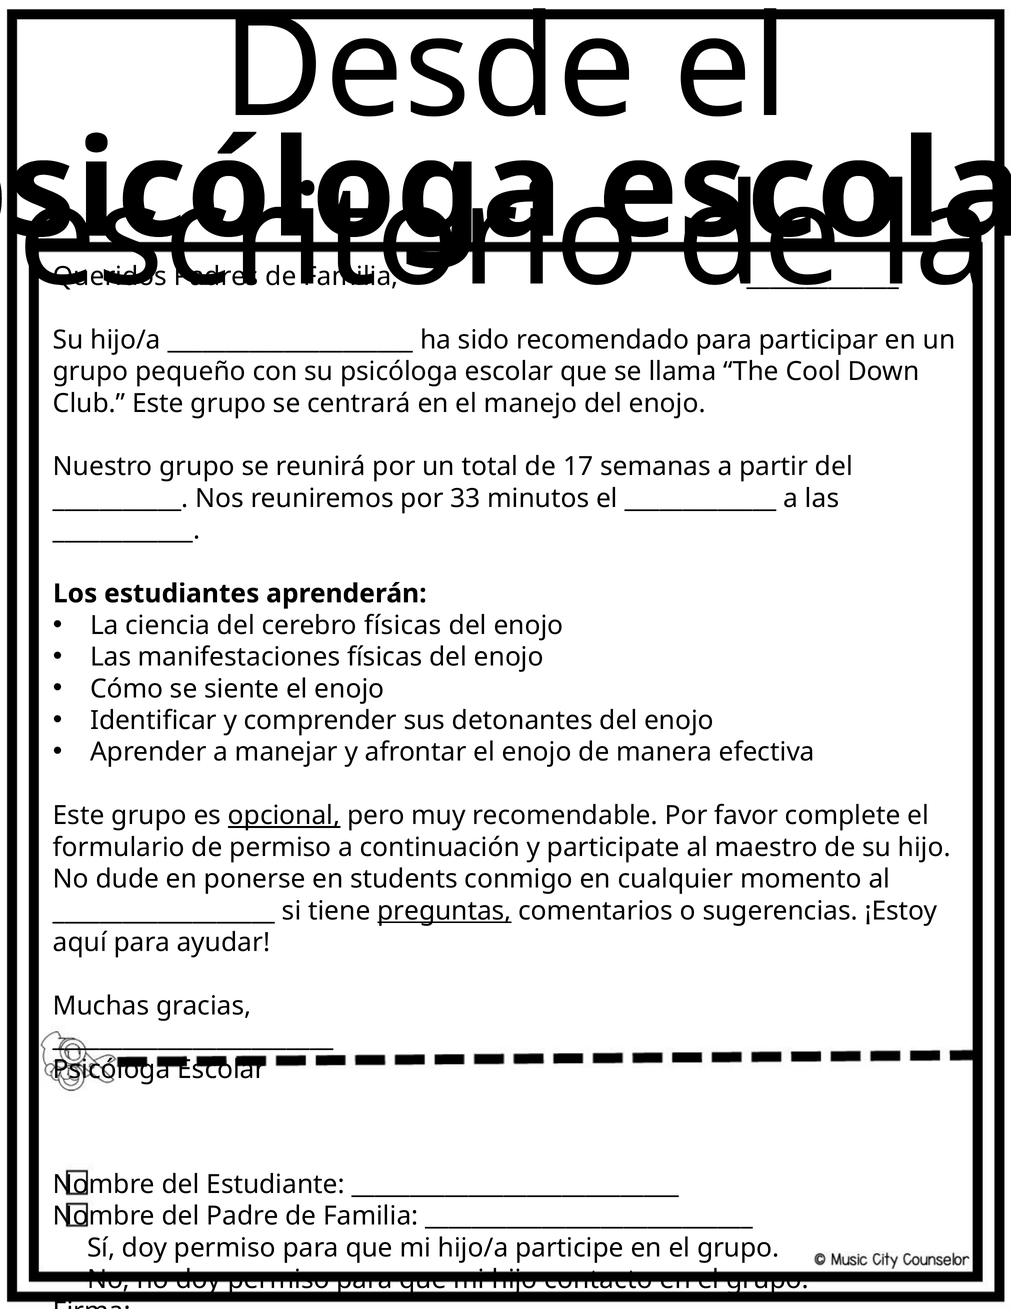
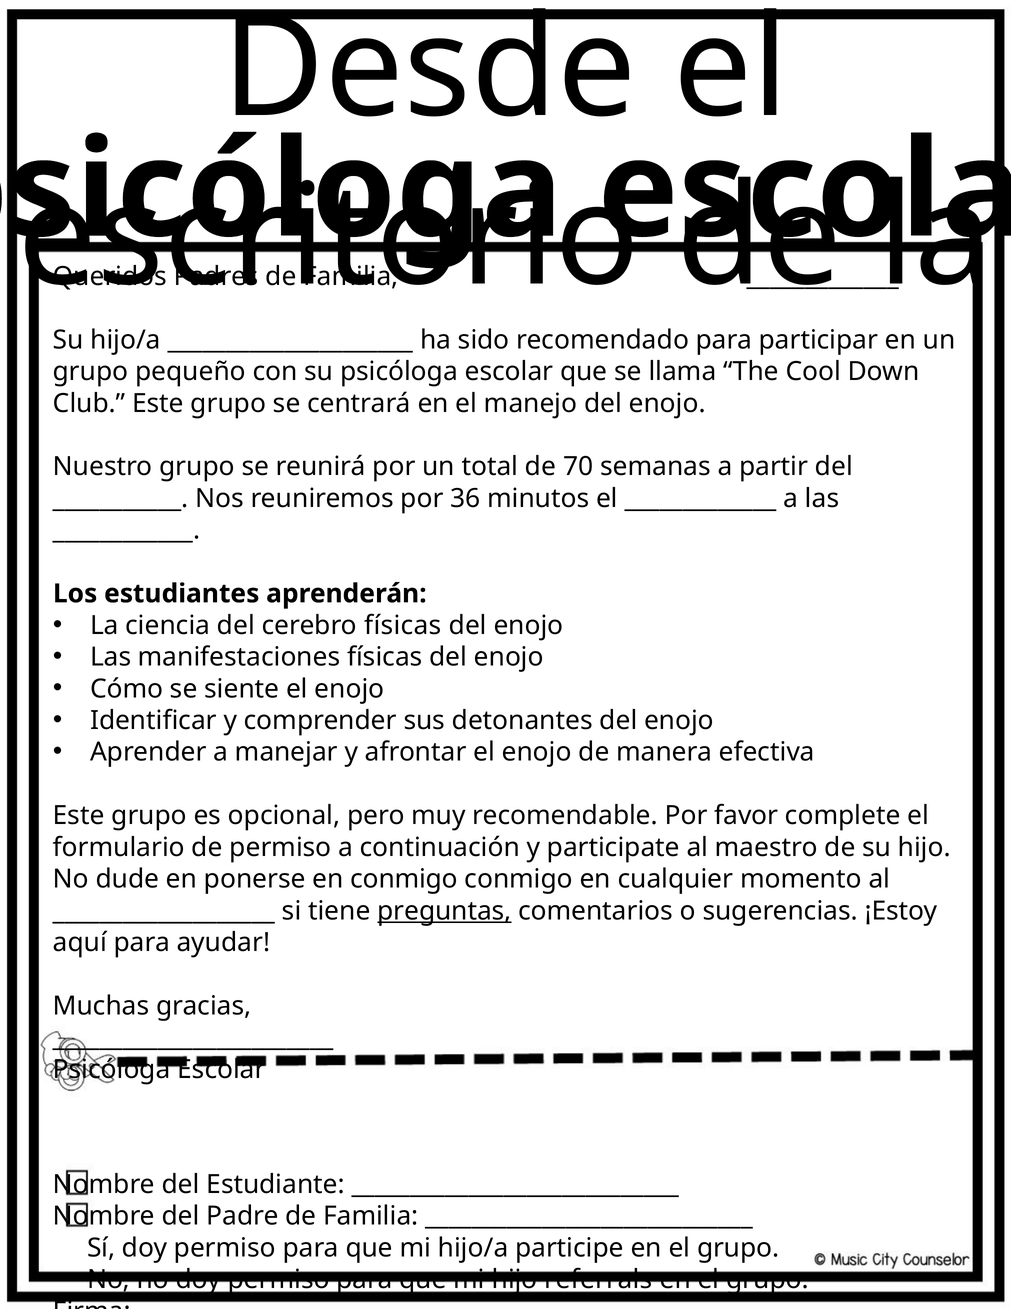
17: 17 -> 70
33: 33 -> 36
opcional underline: present -> none
en students: students -> conmigo
contacto: contacto -> referrals
